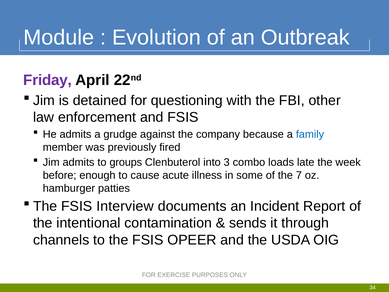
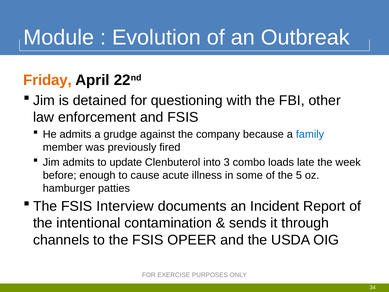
Friday colour: purple -> orange
groups: groups -> update
7: 7 -> 5
